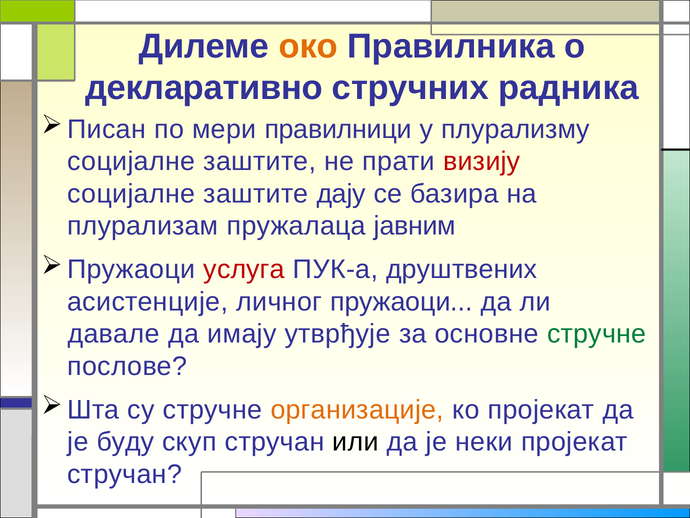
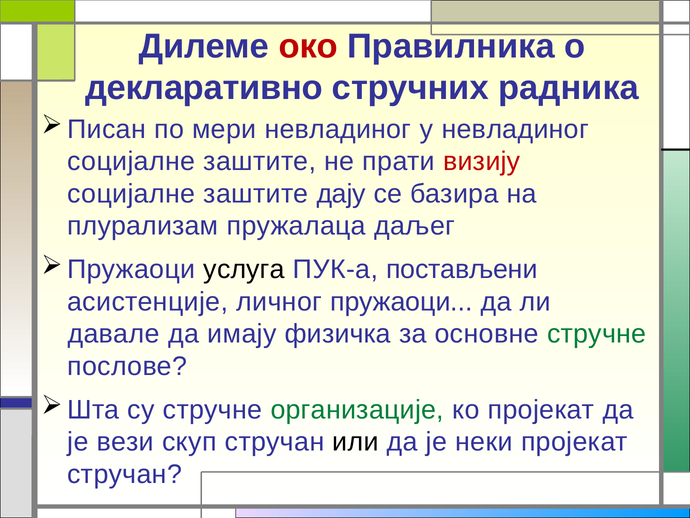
око colour: orange -> red
мери правилници: правилници -> невладиног
у плурализму: плурализму -> невладиног
јавним: јавним -> даљег
услуга colour: red -> black
друштвених: друштвених -> постављени
утврђује: утврђује -> физичка
организације colour: orange -> green
буду: буду -> вези
